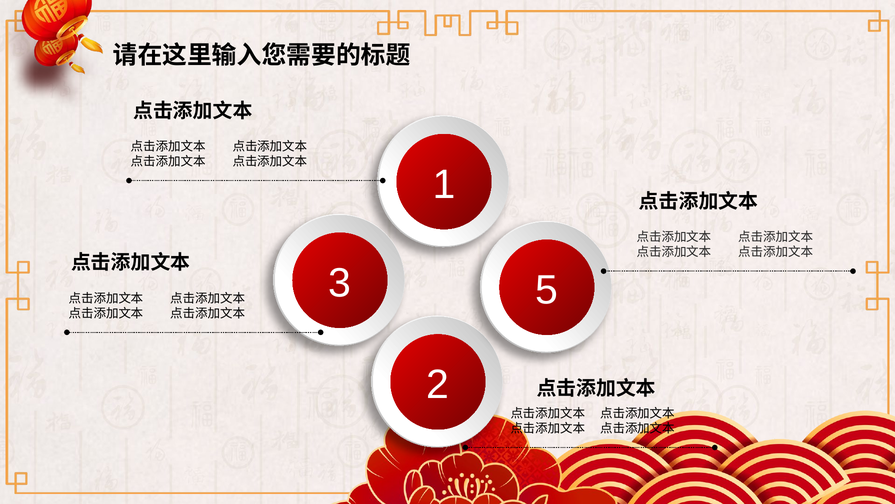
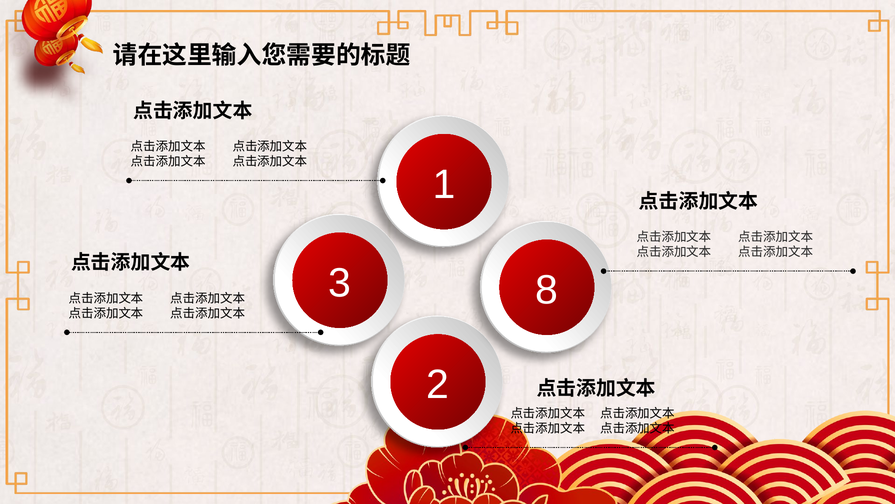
5: 5 -> 8
